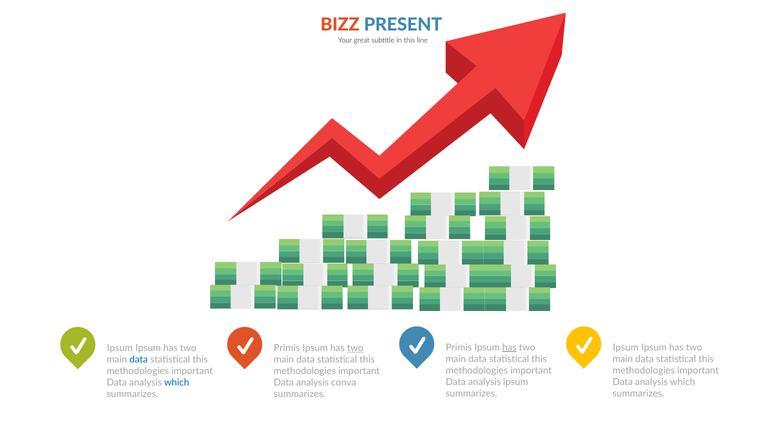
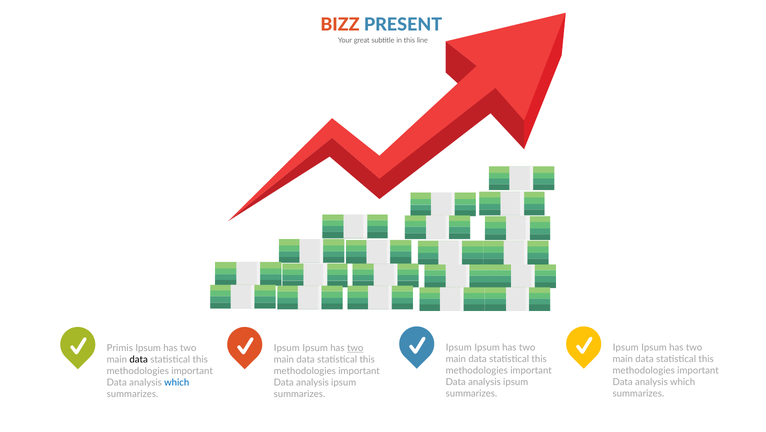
Primis at (459, 347): Primis -> Ipsum
has at (509, 347) underline: present -> none
Ipsum at (120, 348): Ipsum -> Primis
Primis at (287, 348): Primis -> Ipsum
data at (139, 359) colour: blue -> black
conva at (344, 382): conva -> ipsum
